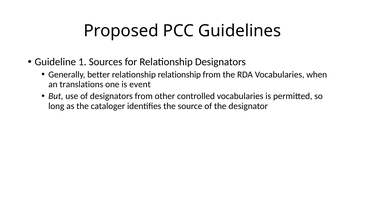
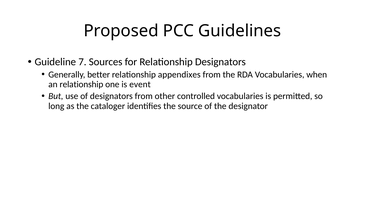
1: 1 -> 7
relationship relationship: relationship -> appendixes
an translations: translations -> relationship
